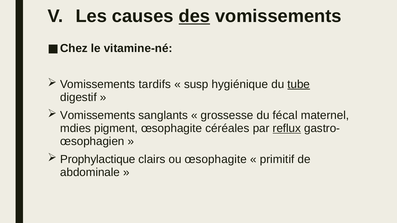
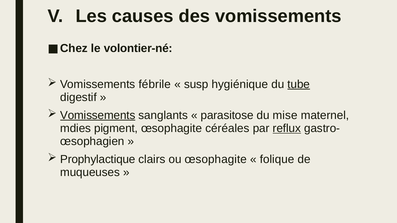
des underline: present -> none
vitamine-né: vitamine-né -> volontier-né
tardifs: tardifs -> fébrile
Vomissements at (98, 115) underline: none -> present
grossesse: grossesse -> parasitose
fécal: fécal -> mise
primitif: primitif -> folique
abdominale: abdominale -> muqueuses
